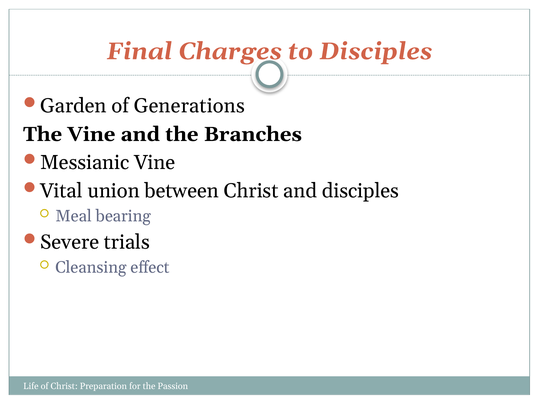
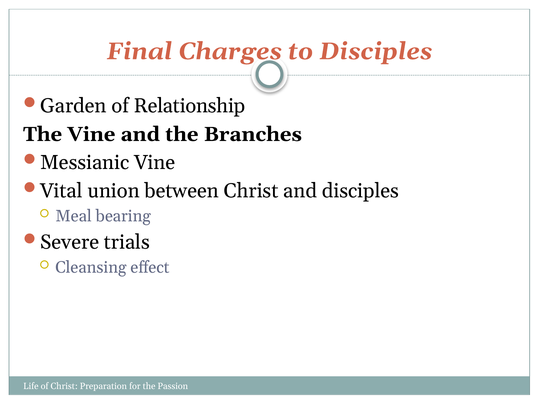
Generations: Generations -> Relationship
